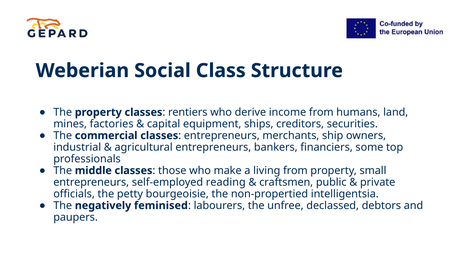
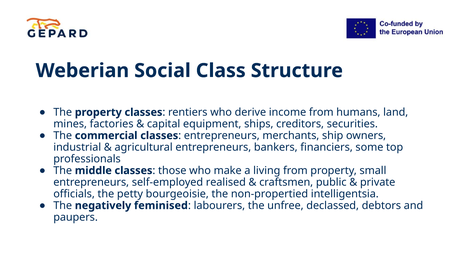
reading: reading -> realised
